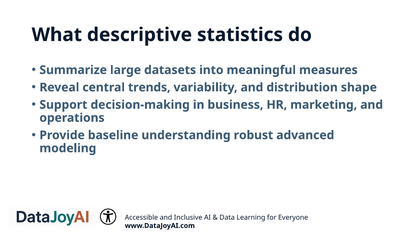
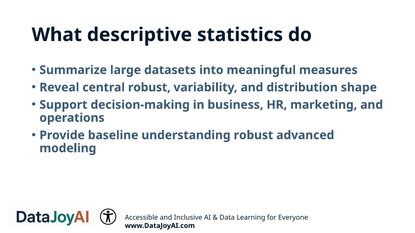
central trends: trends -> robust
